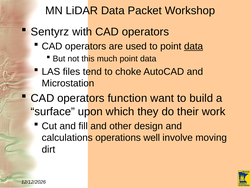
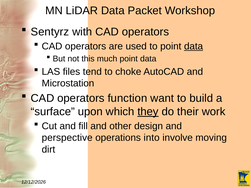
they underline: none -> present
calculations: calculations -> perspective
well: well -> into
